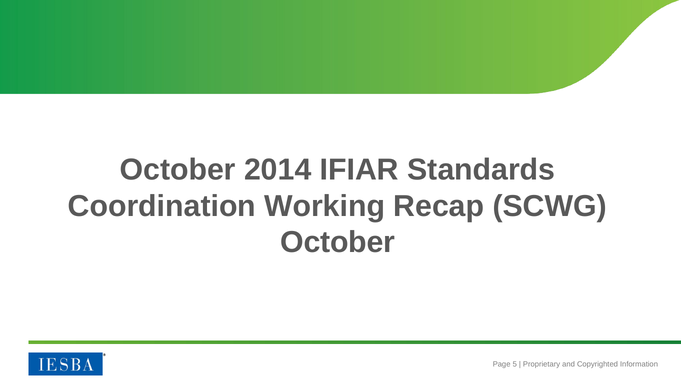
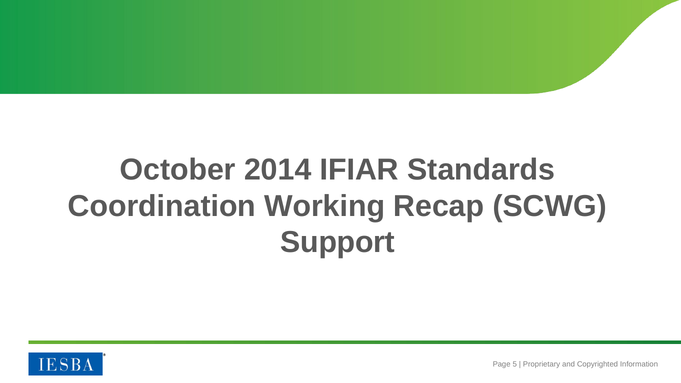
October at (338, 242): October -> Support
